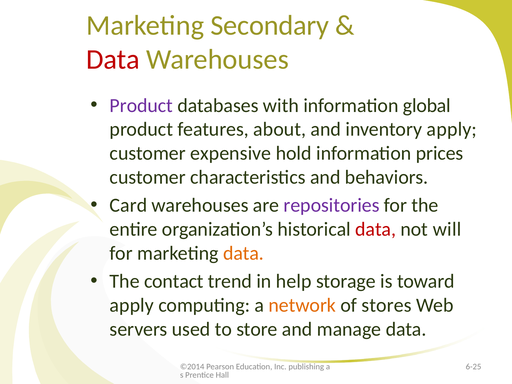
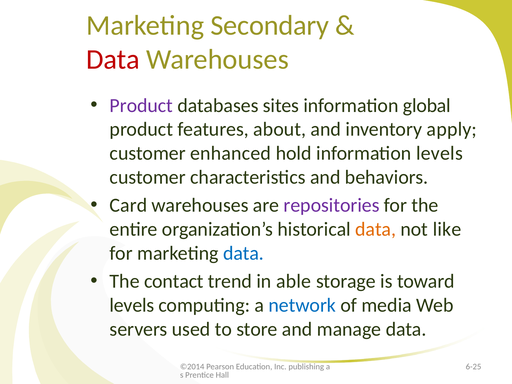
with: with -> sites
expensive: expensive -> enhanced
information prices: prices -> levels
data at (376, 229) colour: red -> orange
will: will -> like
data at (243, 253) colour: orange -> blue
help: help -> able
apply at (132, 305): apply -> levels
network colour: orange -> blue
stores: stores -> media
